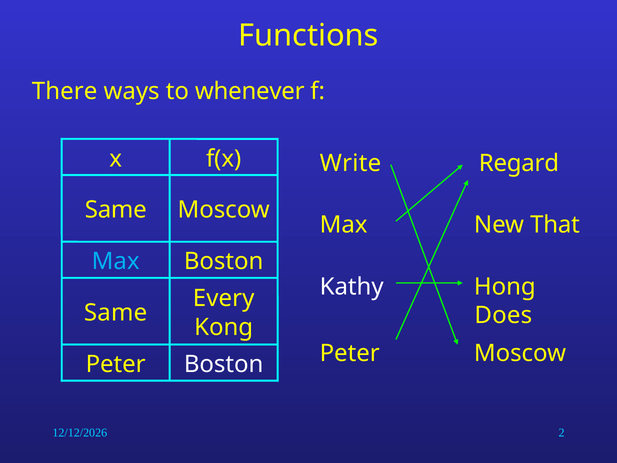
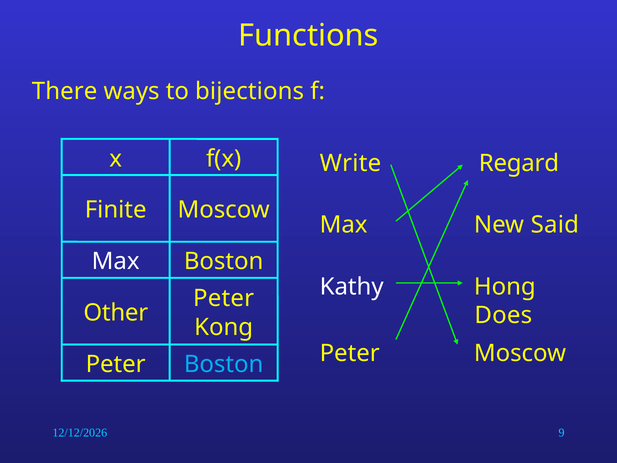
whenever: whenever -> bijections
Same at (116, 210): Same -> Finite
That: That -> Said
Max at (116, 261) colour: light blue -> white
Every at (224, 298): Every -> Peter
Same at (116, 313): Same -> Other
Boston at (224, 364) colour: white -> light blue
2: 2 -> 9
